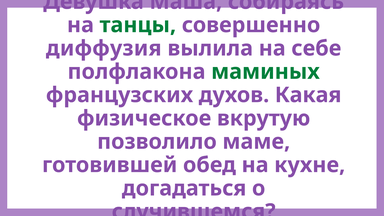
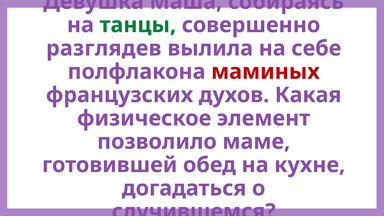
диффузия: диффузия -> разглядев
маминых colour: green -> red
вкрутую: вкрутую -> элемент
